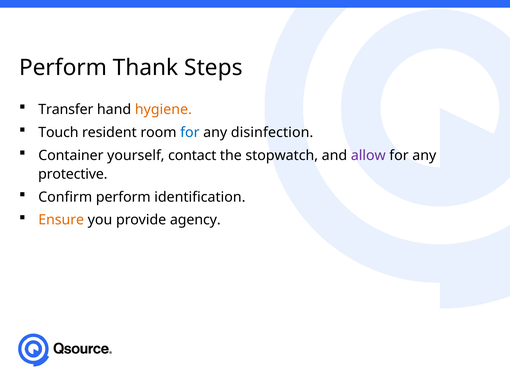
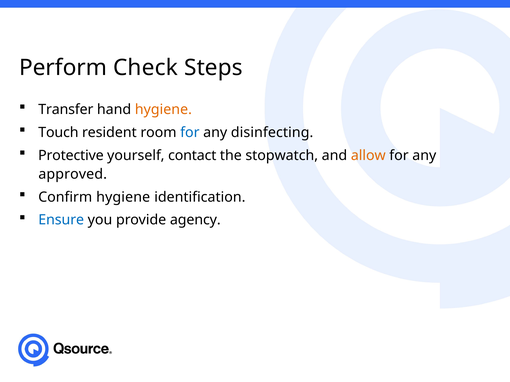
Thank: Thank -> Check
disinfection: disinfection -> disinfecting
Container: Container -> Protective
allow colour: purple -> orange
protective: protective -> approved
Confirm perform: perform -> hygiene
Ensure colour: orange -> blue
